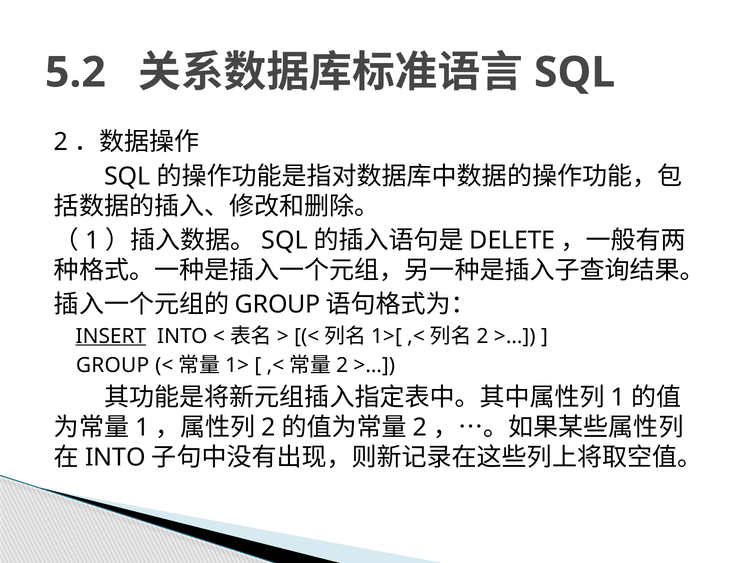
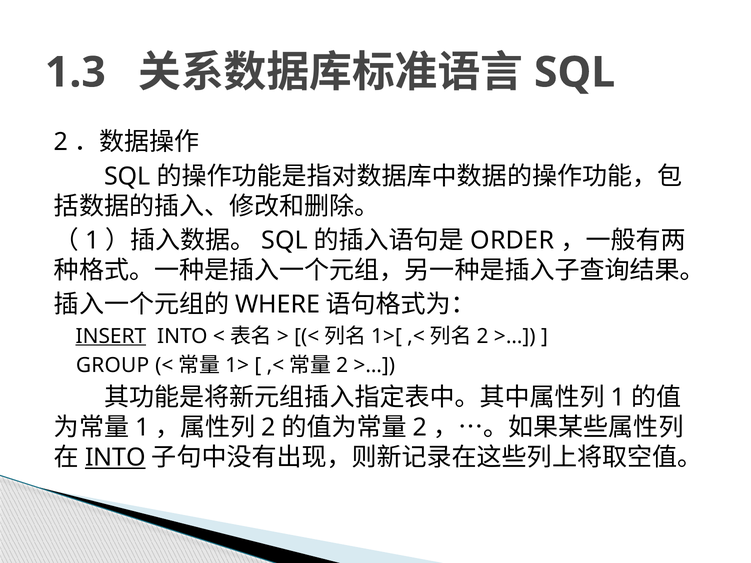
5.2: 5.2 -> 1.3
DELETE: DELETE -> ORDER
GROUP at (278, 305): GROUP -> WHERE
INTO at (115, 458) underline: none -> present
